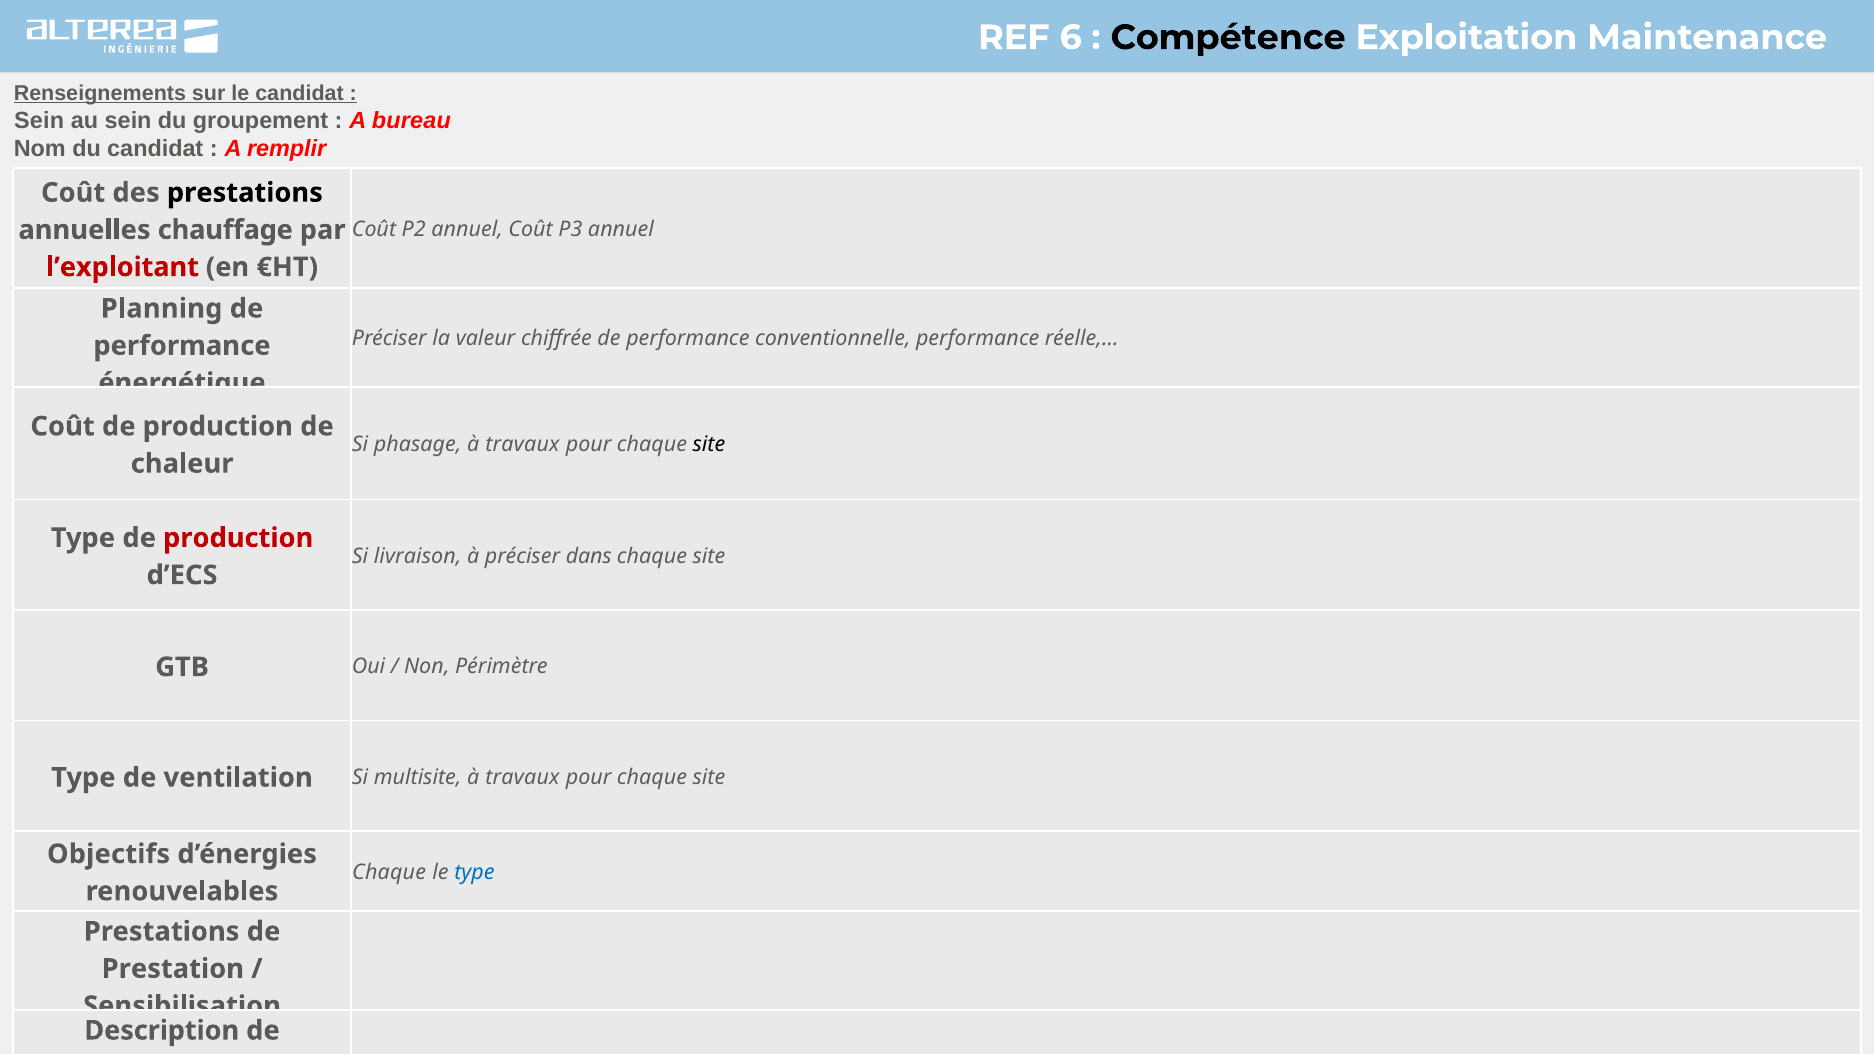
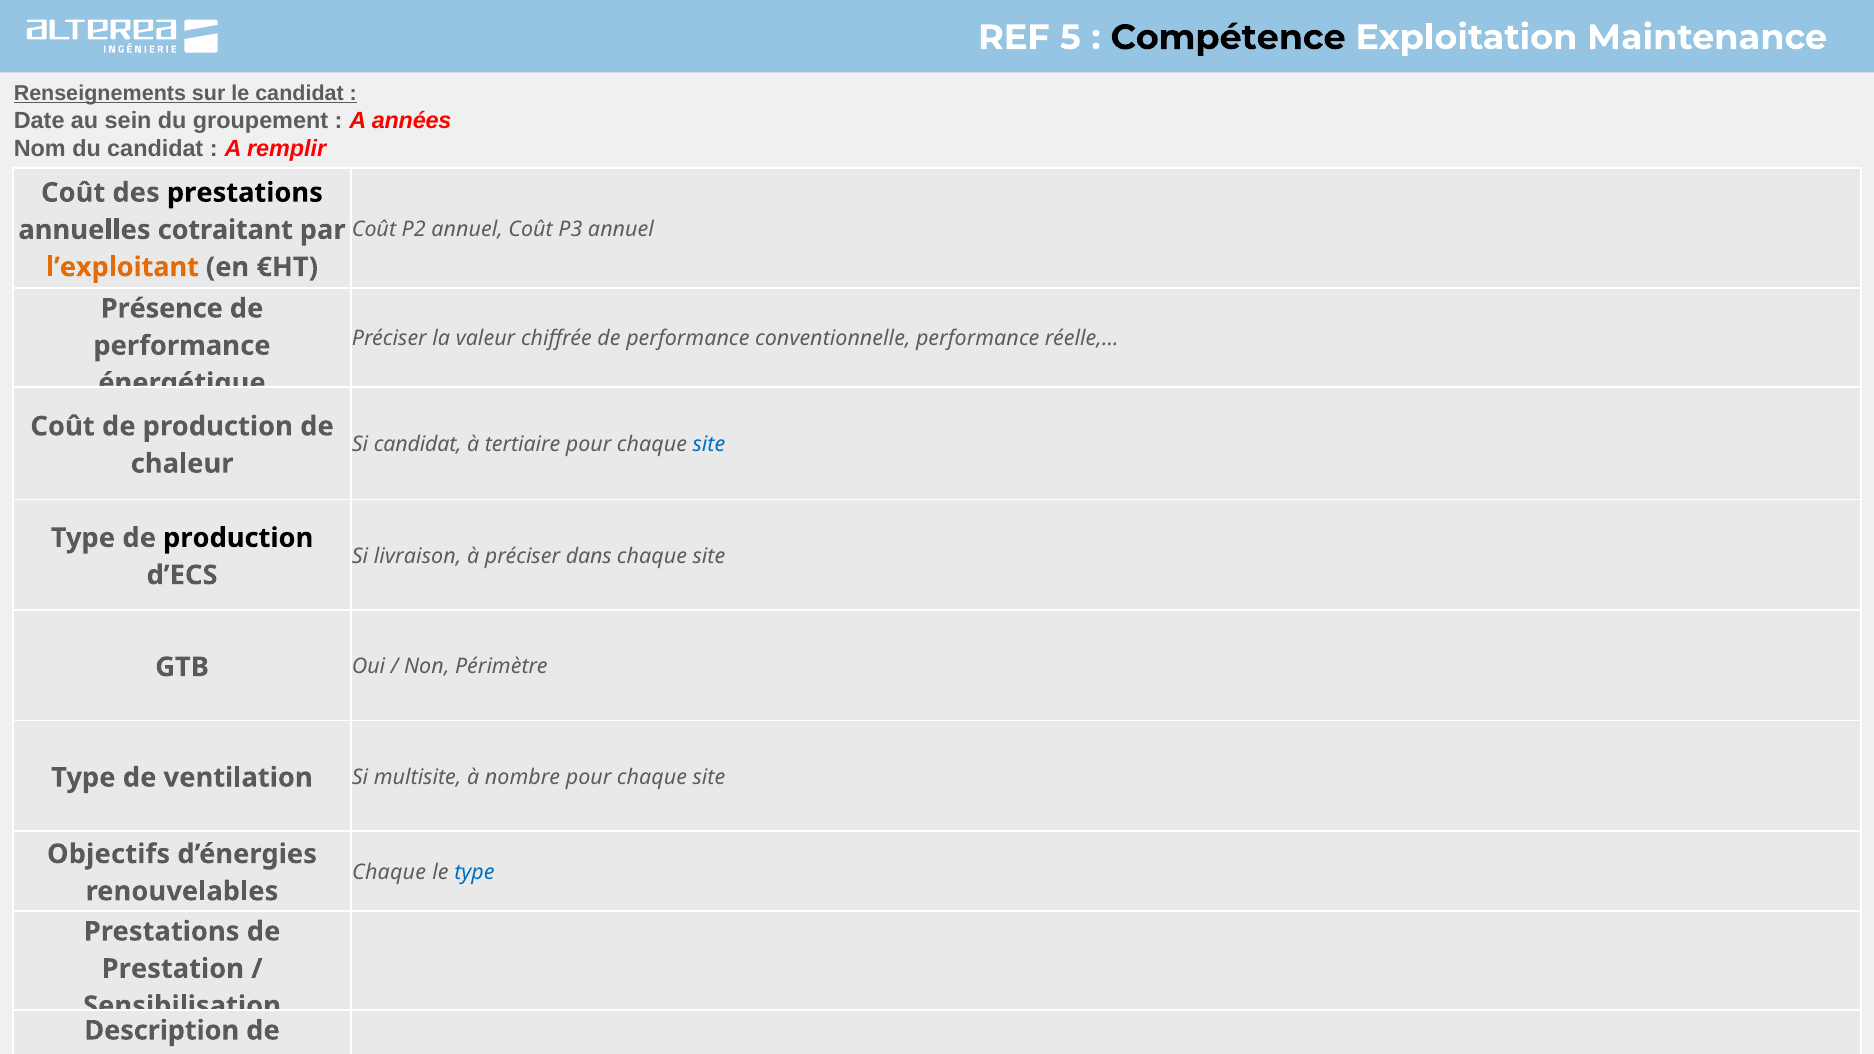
6: 6 -> 5
Sein at (39, 121): Sein -> Date
bureau: bureau -> années
chauffage: chauffage -> cotraitant
l’exploitant colour: red -> orange
Planning: Planning -> Présence
Si phasage: phasage -> candidat
travaux at (522, 445): travaux -> tertiaire
site at (709, 445) colour: black -> blue
production at (238, 538) colour: red -> black
multisite à travaux: travaux -> nombre
